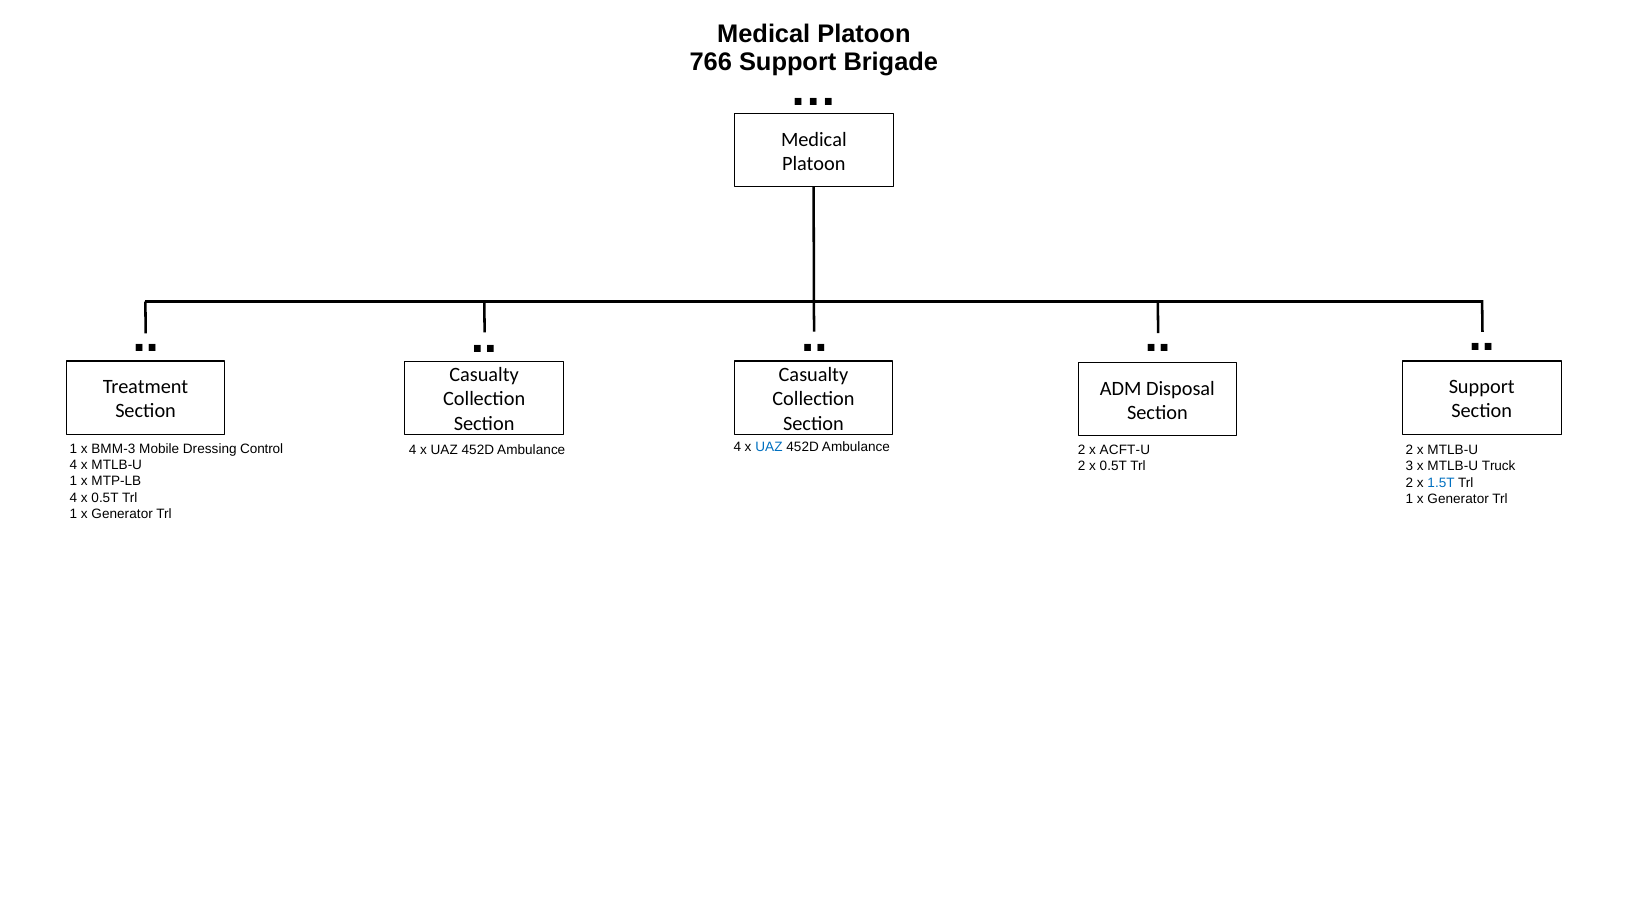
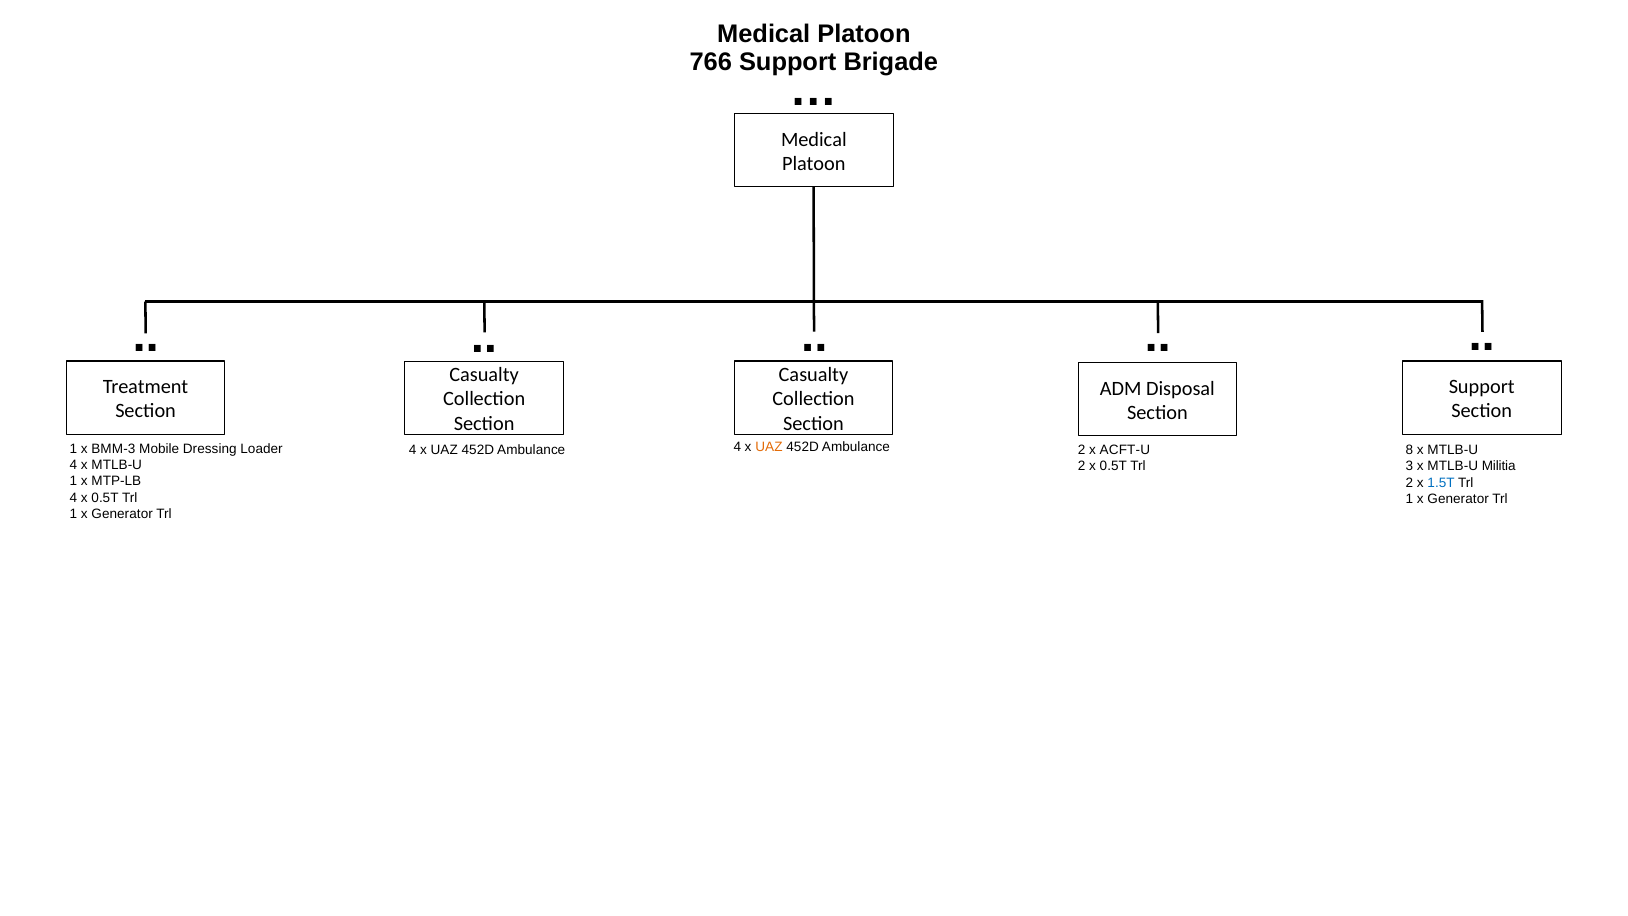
UAZ at (769, 447) colour: blue -> orange
Control: Control -> Loader
2 at (1409, 450): 2 -> 8
Truck: Truck -> Militia
